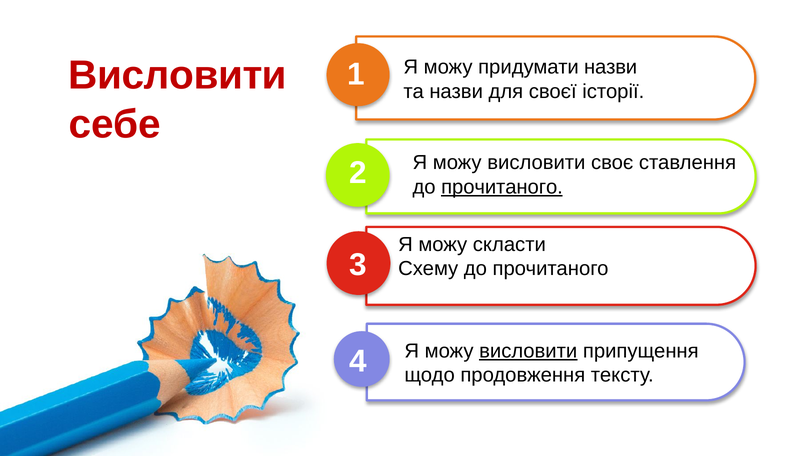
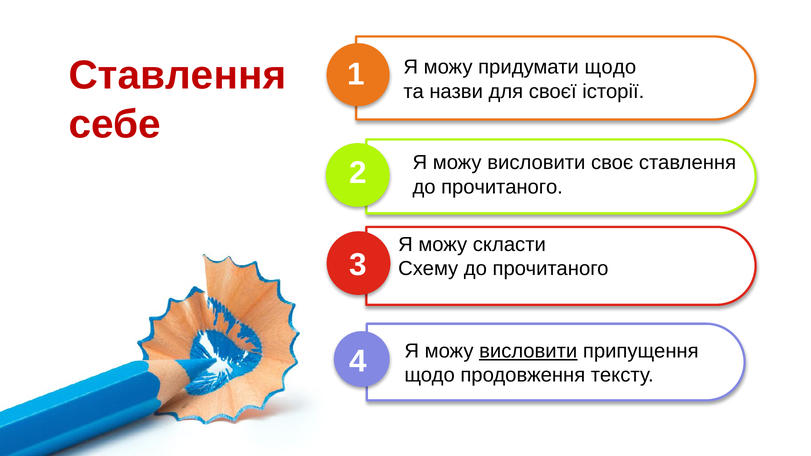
Висловити at (178, 76): Висловити -> Ставлення
придумати назви: назви -> щодо
прочитаного at (502, 187) underline: present -> none
